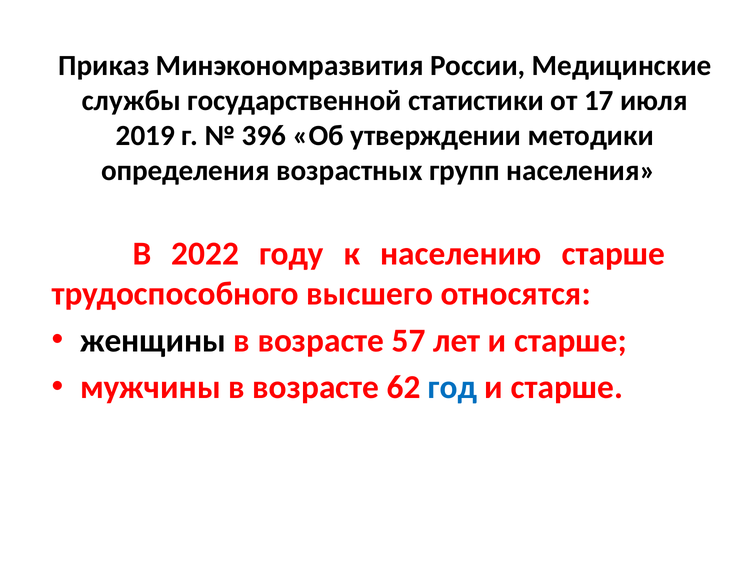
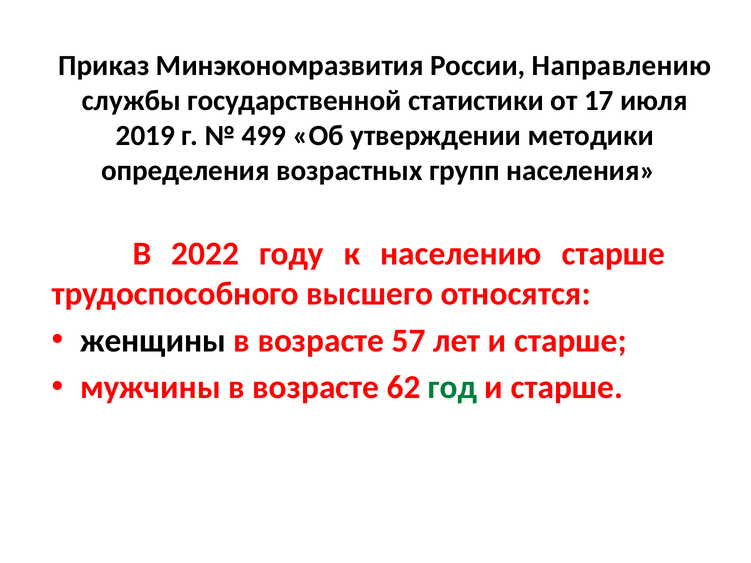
Медицинские: Медицинские -> Направлению
396: 396 -> 499
год colour: blue -> green
